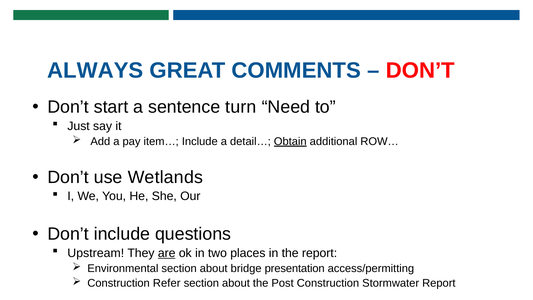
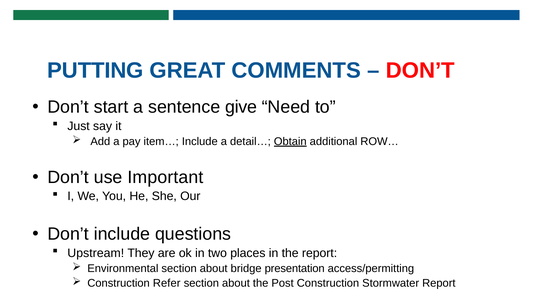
ALWAYS: ALWAYS -> PUTTING
turn: turn -> give
Wetlands: Wetlands -> Important
are underline: present -> none
